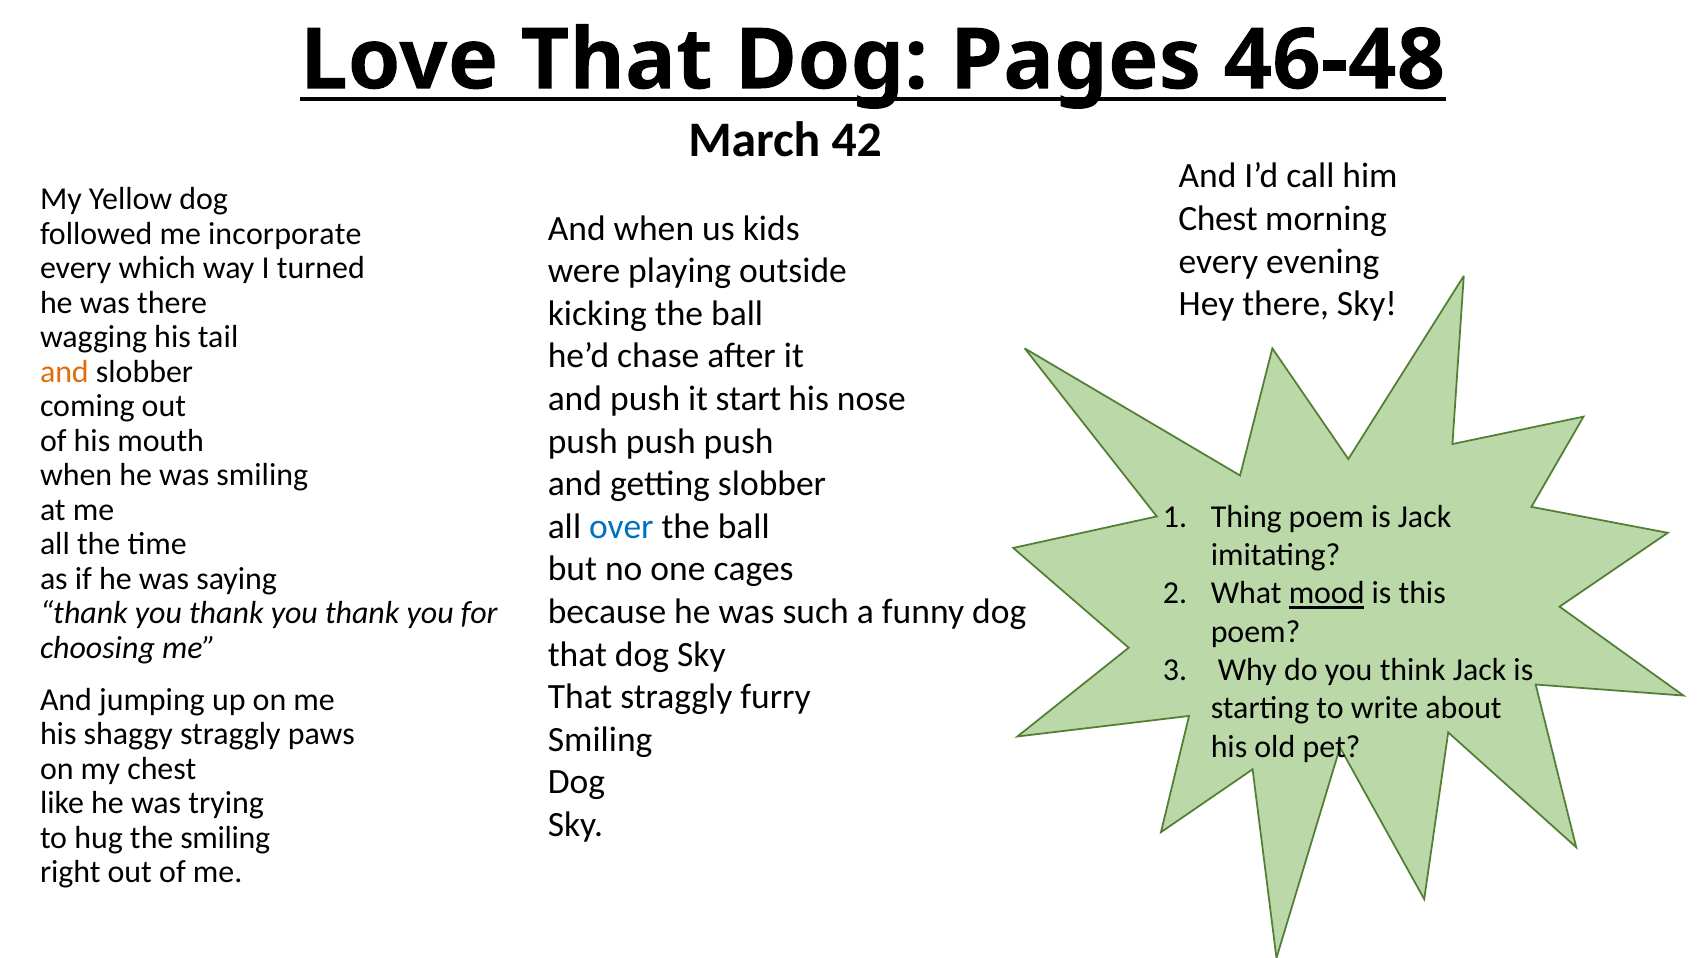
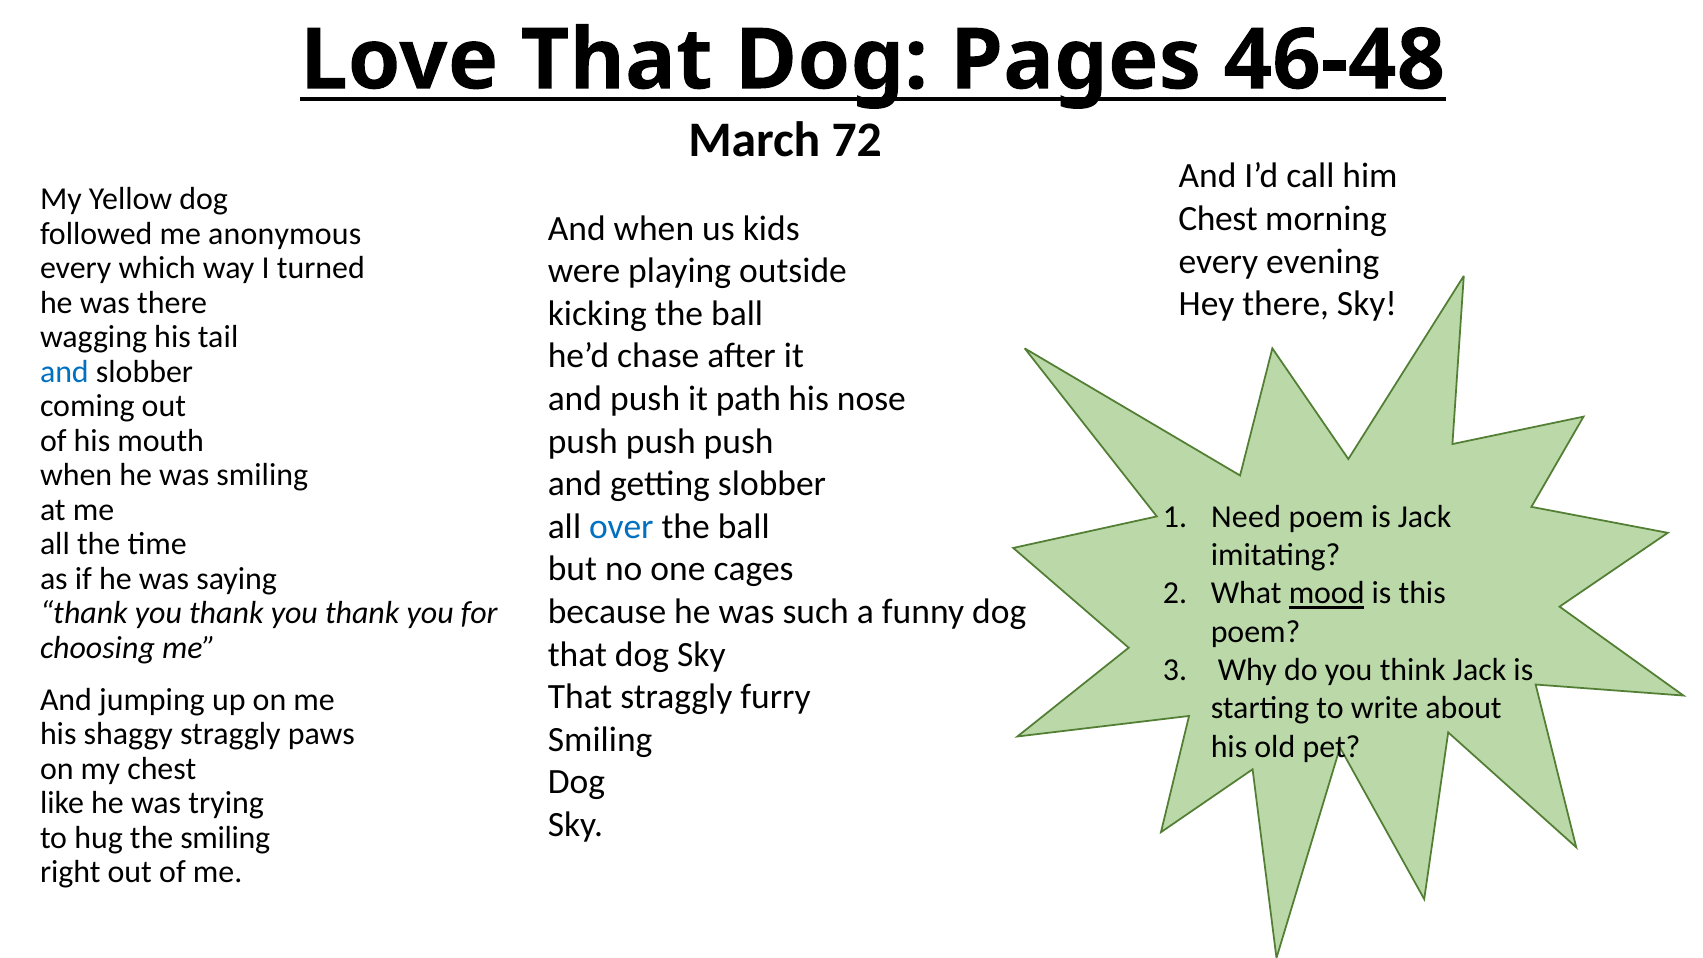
42: 42 -> 72
incorporate: incorporate -> anonymous
and at (64, 372) colour: orange -> blue
start: start -> path
Thing: Thing -> Need
